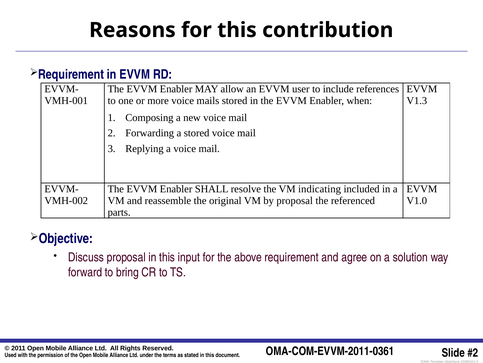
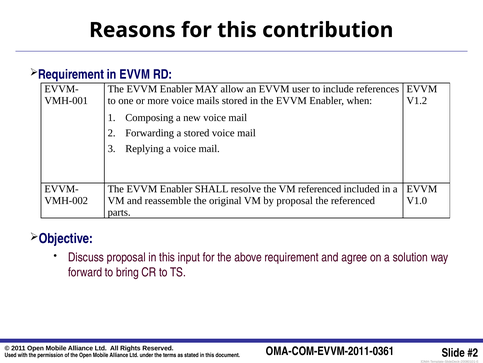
V1.3: V1.3 -> V1.2
VM indicating: indicating -> referenced
